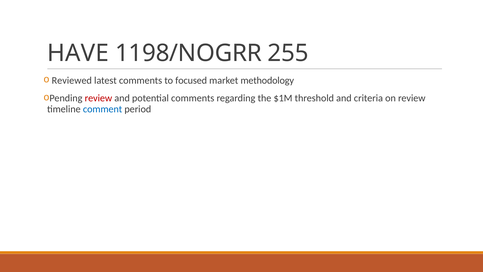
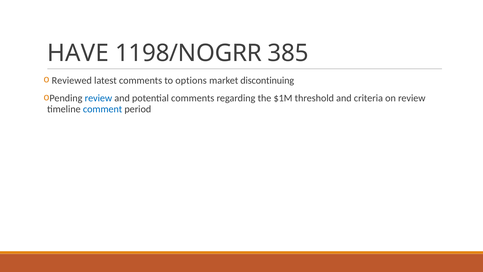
255: 255 -> 385
focused: focused -> options
methodology: methodology -> discontinuing
review at (98, 98) colour: red -> blue
